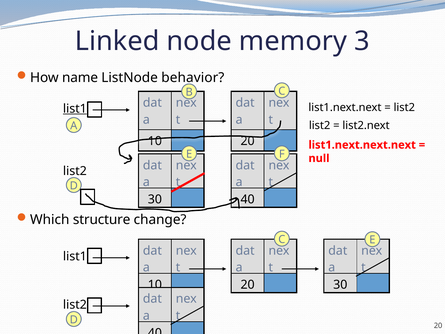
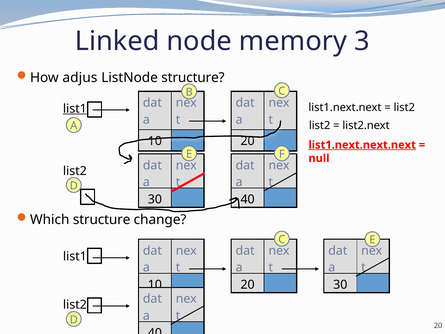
name: name -> adjus
ListNode behavior: behavior -> structure
list1.next.next.next underline: none -> present
